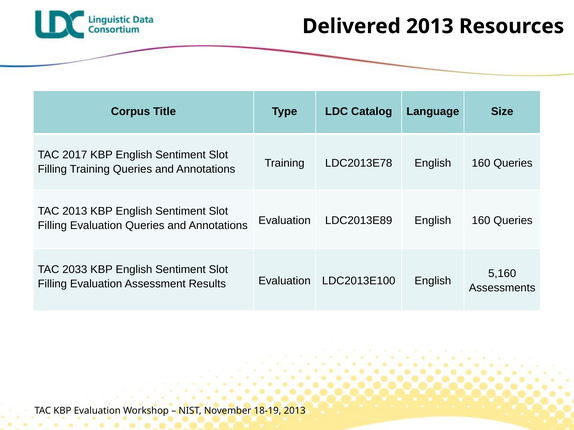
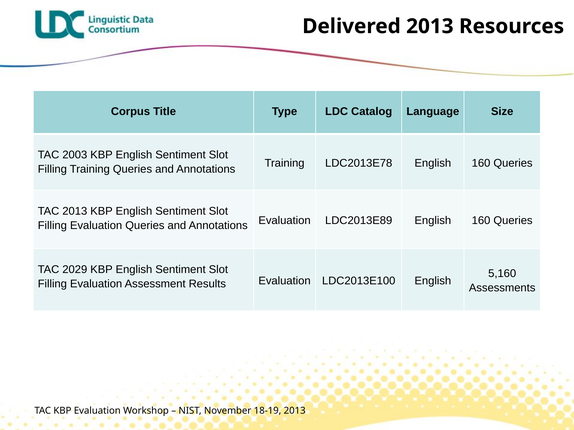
2017: 2017 -> 2003
2033: 2033 -> 2029
